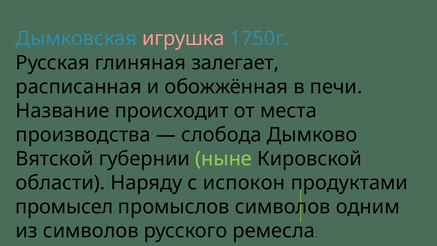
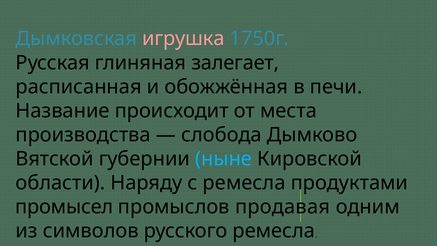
ныне colour: light green -> light blue
с испокон: испокон -> ремесла
промыслов символов: символов -> продавая
